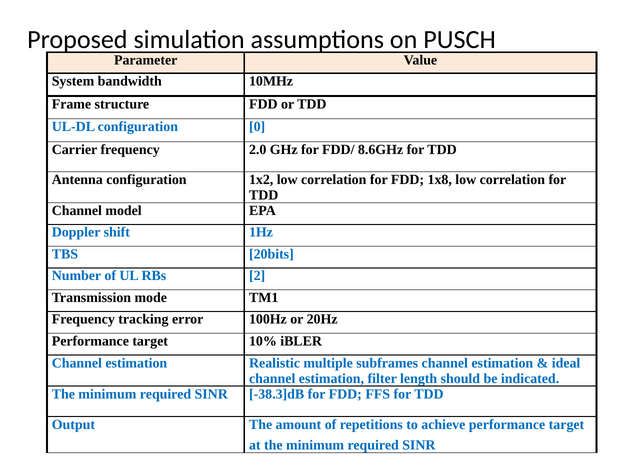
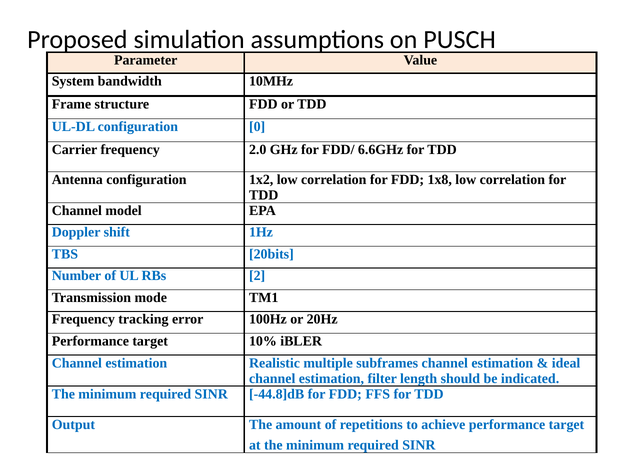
8.6GHz: 8.6GHz -> 6.6GHz
-38.3]dB: -38.3]dB -> -44.8]dB
